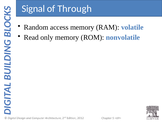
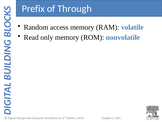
Signal: Signal -> Prefix
